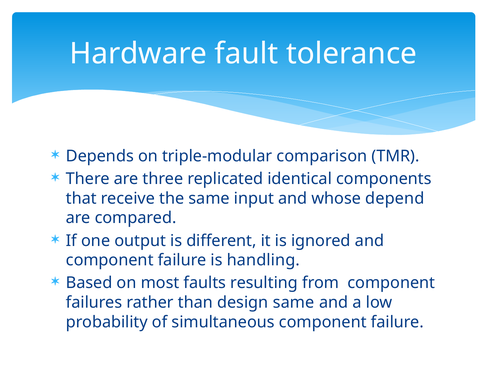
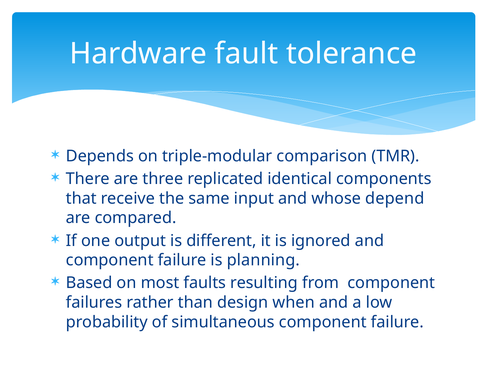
handling: handling -> planning
design same: same -> when
